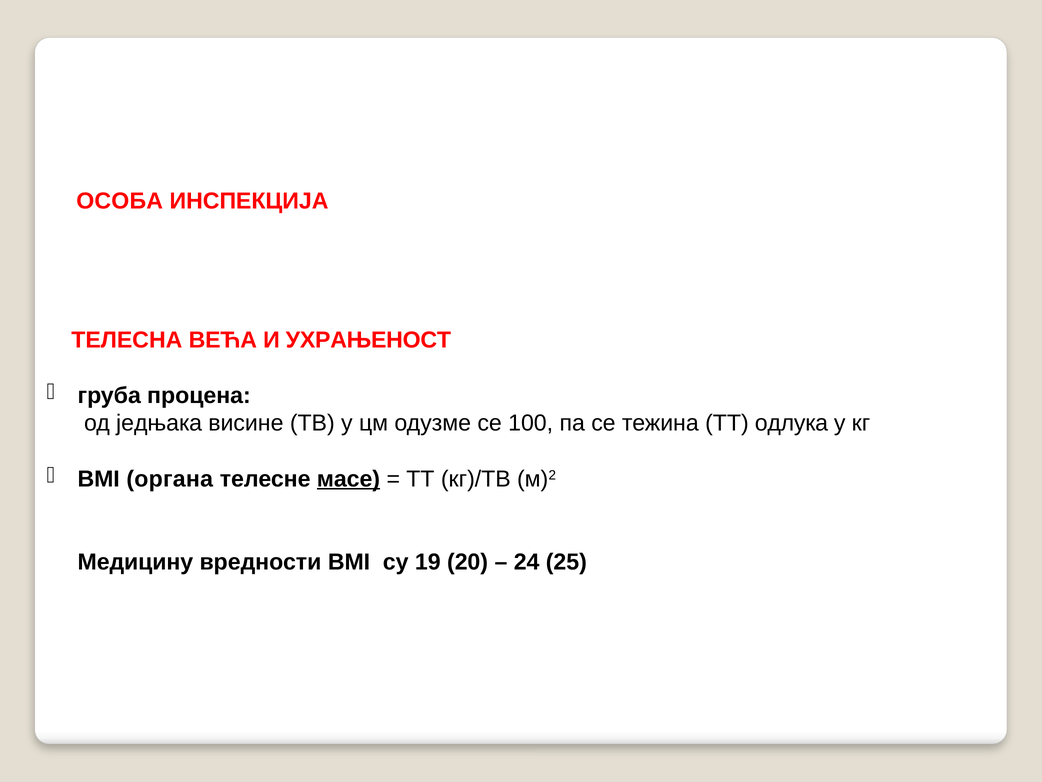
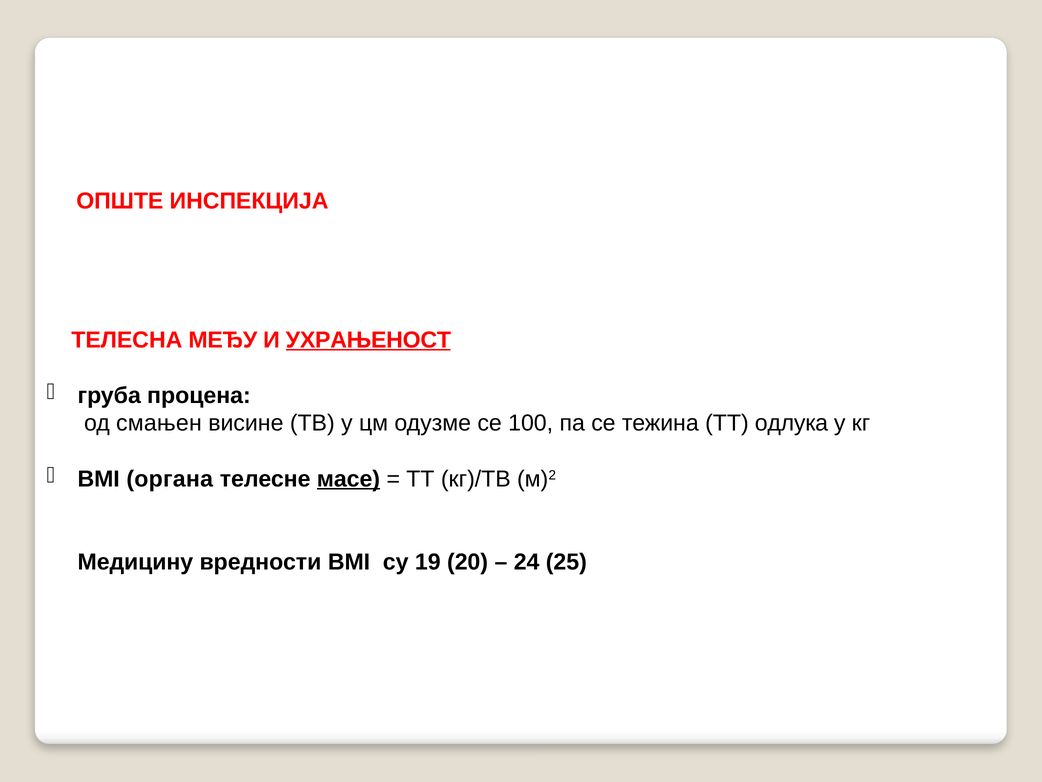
ОСОБА: ОСОБА -> ОПШТЕ
ВЕЋА: ВЕЋА -> МЕЂУ
УХРАЊЕНОСТ underline: none -> present
једњака: једњака -> смањен
